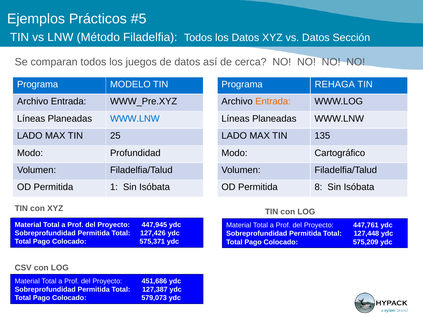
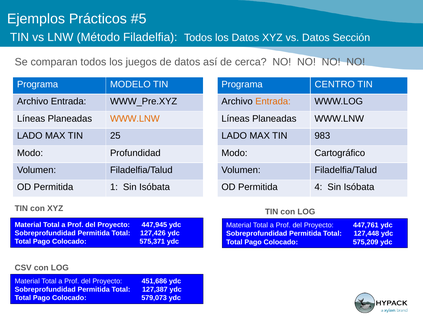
REHAGA: REHAGA -> CENTRO
WWW.LNW at (135, 119) colour: blue -> orange
135: 135 -> 983
8: 8 -> 4
